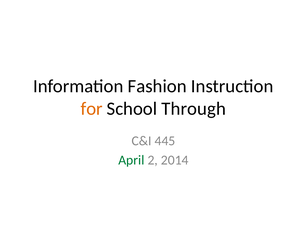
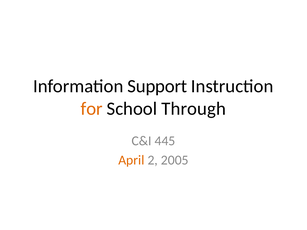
Fashion: Fashion -> Support
April colour: green -> orange
2014: 2014 -> 2005
